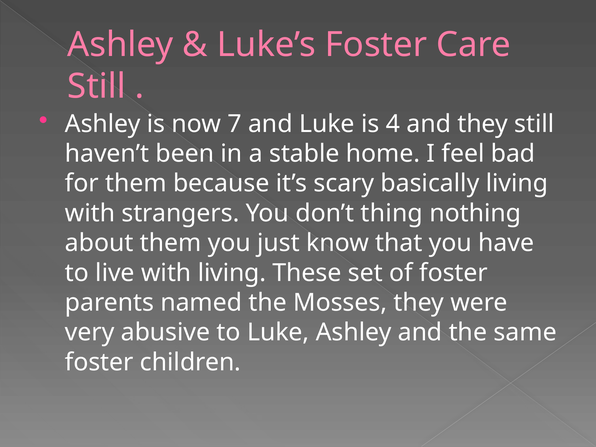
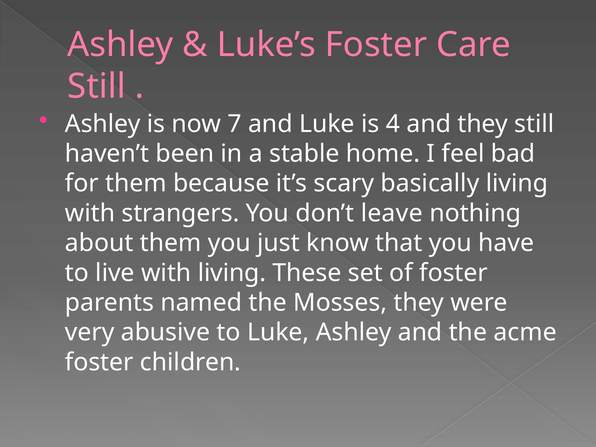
thing: thing -> leave
same: same -> acme
